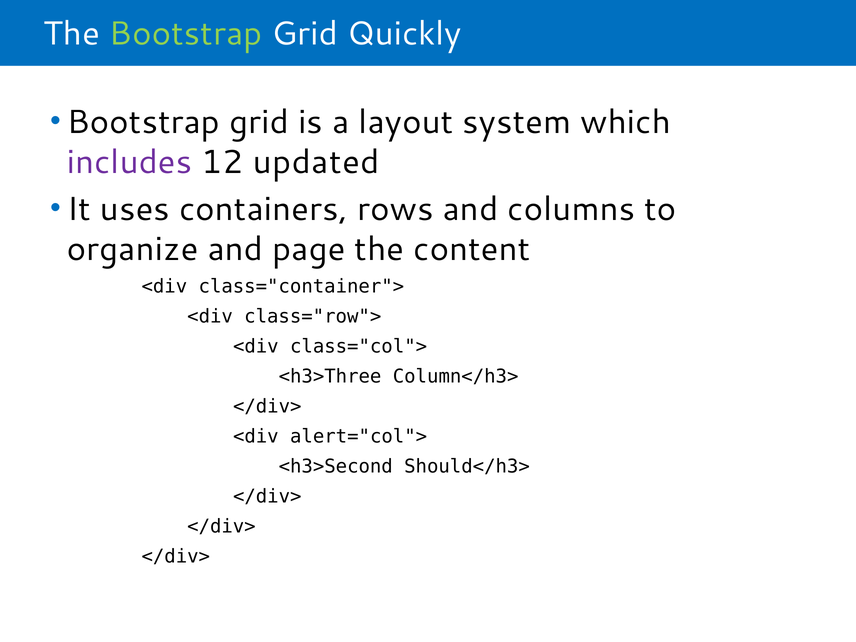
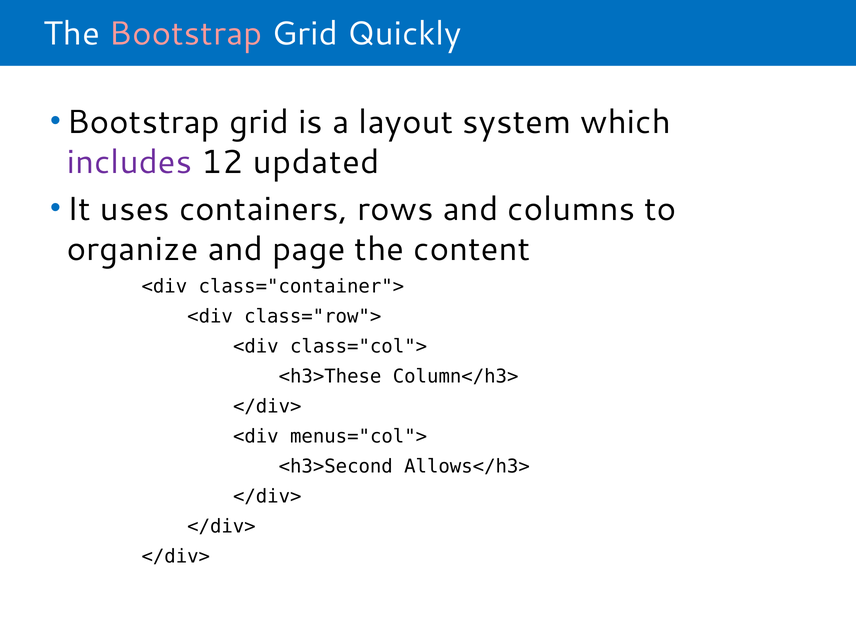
Bootstrap at (186, 34) colour: light green -> pink
<h3>Three: <h3>Three -> <h3>These
alert="col">: alert="col"> -> menus="col">
Should</h3>: Should</h3> -> Allows</h3>
